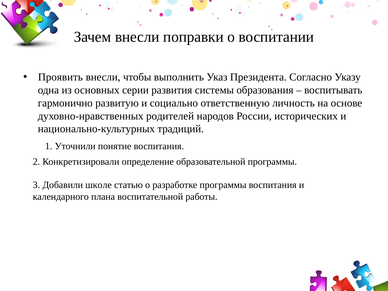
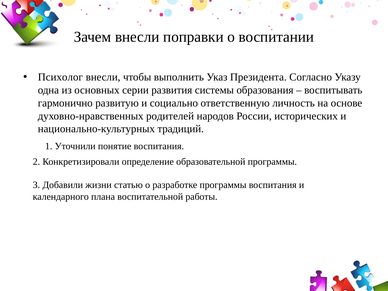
Проявить: Проявить -> Психолог
школе: школе -> жизни
